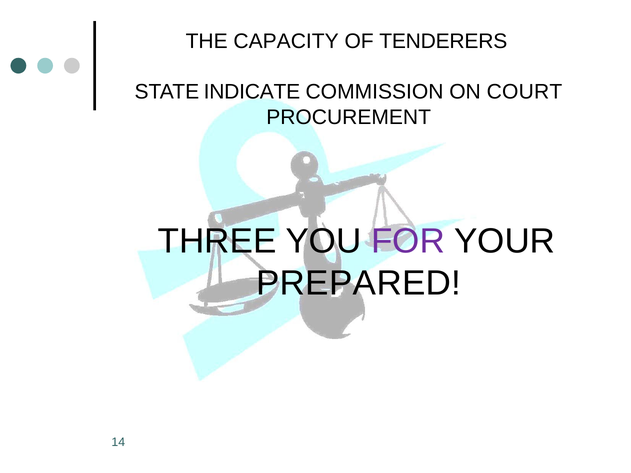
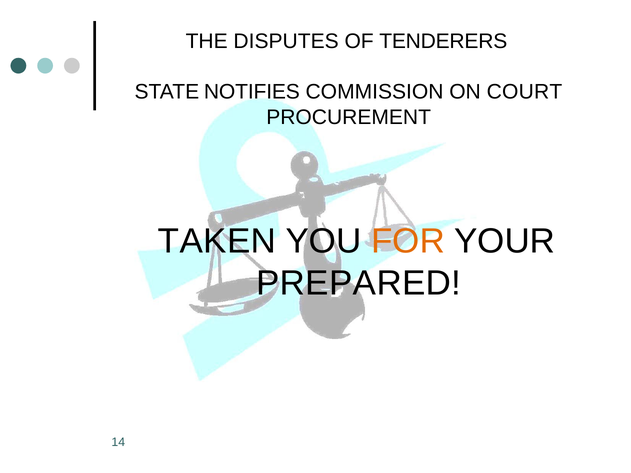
CAPACITY: CAPACITY -> DISPUTES
INDICATE: INDICATE -> NOTIFIES
THREE: THREE -> TAKEN
FOR colour: purple -> orange
